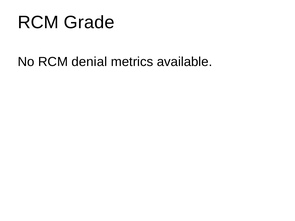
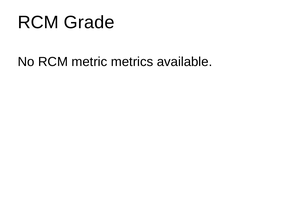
denial: denial -> metric
